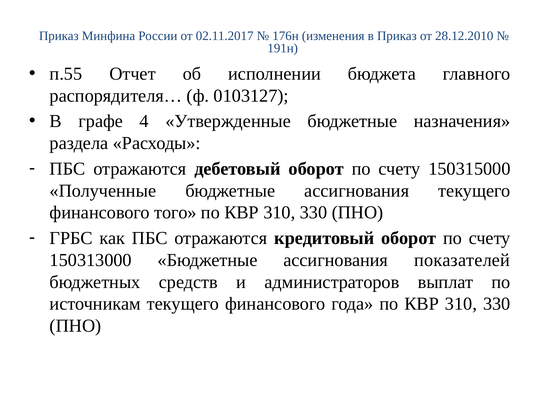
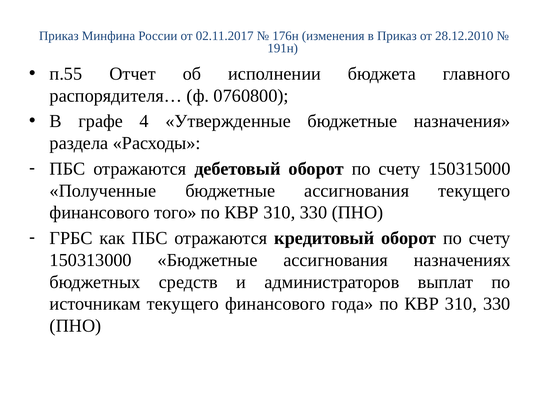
0103127: 0103127 -> 0760800
показателей: показателей -> назначениях
